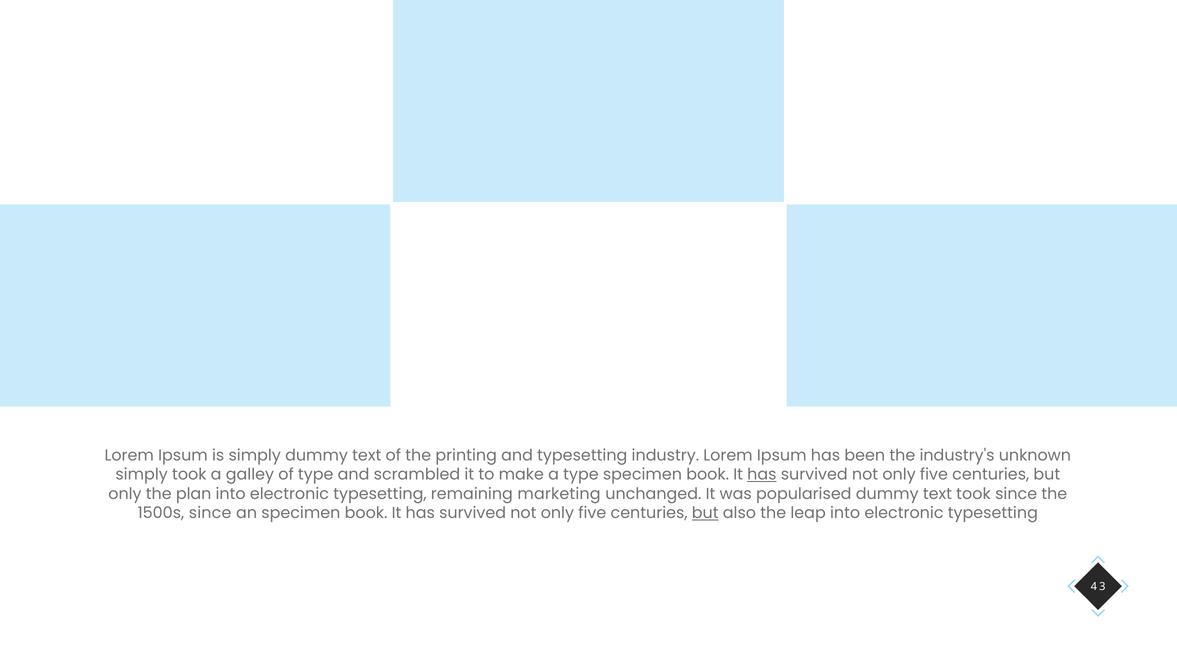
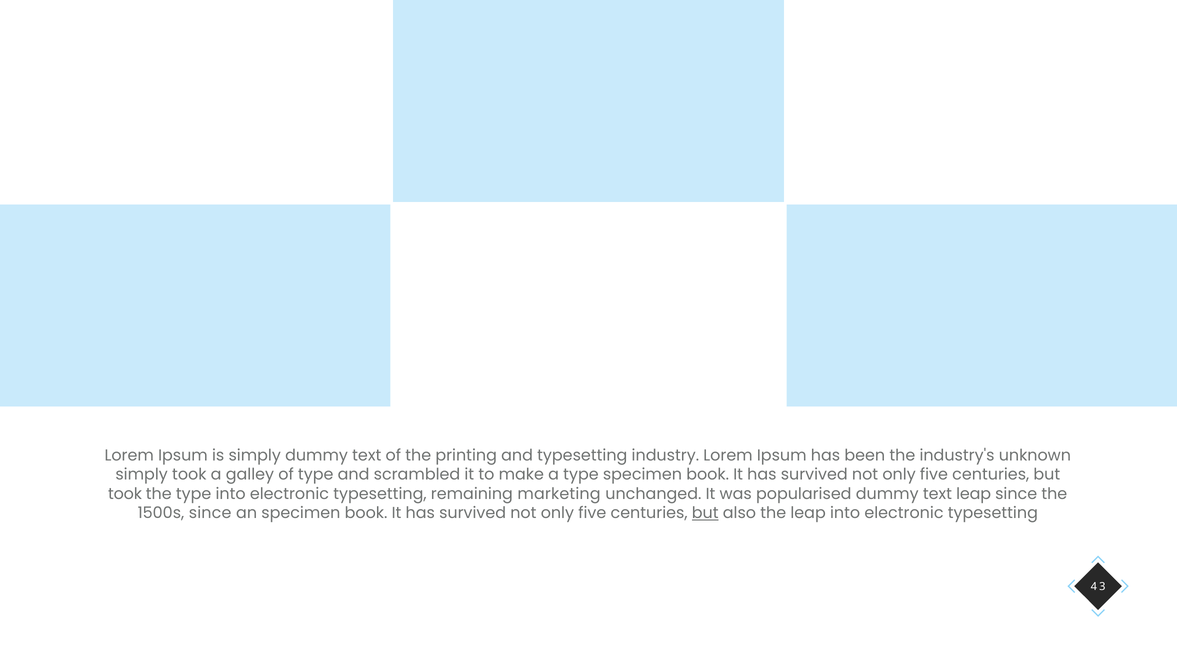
has at (762, 475) underline: present -> none
only at (125, 494): only -> took
the plan: plan -> type
text took: took -> leap
